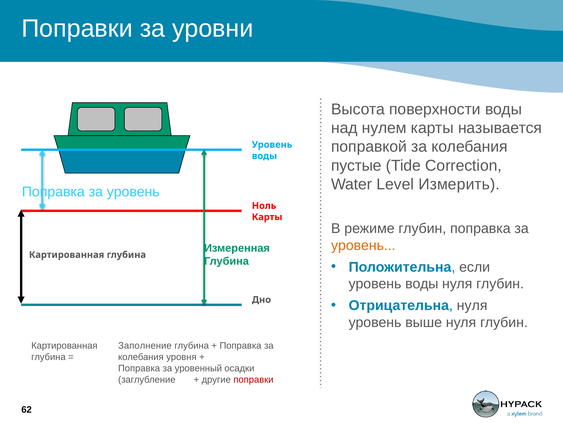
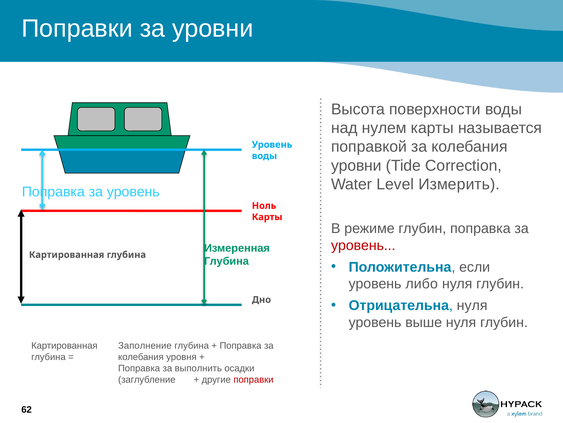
пустые at (356, 165): пустые -> уровни
уровень at (363, 245) colour: orange -> red
воды at (422, 283): воды -> либо
уровенный: уровенный -> выполнить
